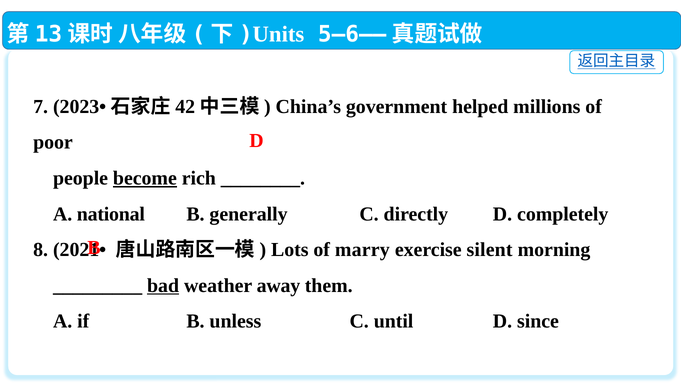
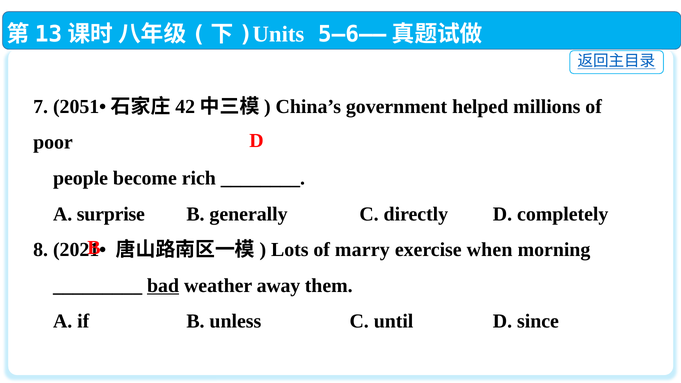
2023•: 2023• -> 2051•
become underline: present -> none
national: national -> surprise
silent: silent -> when
